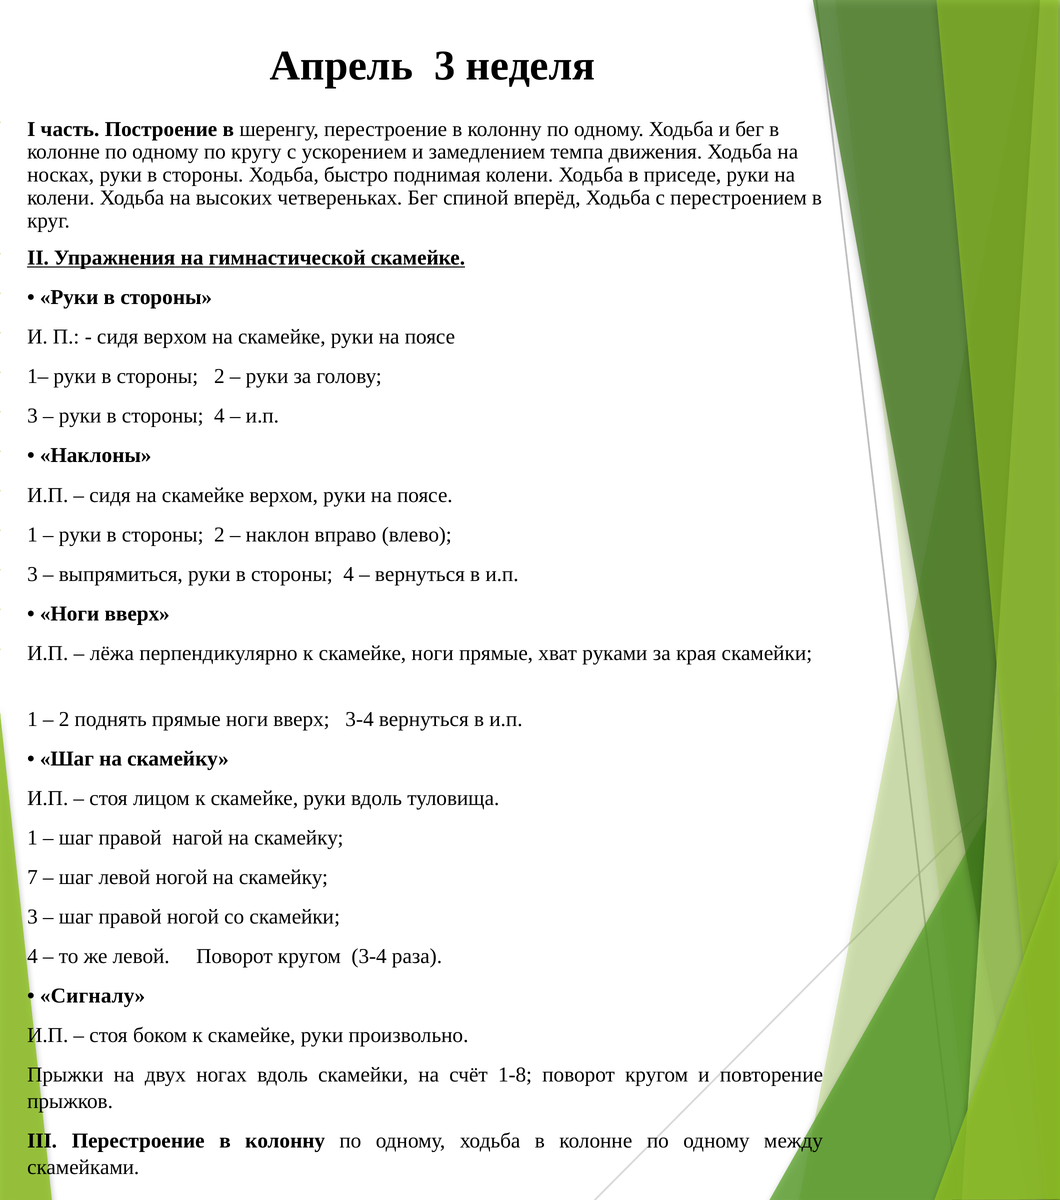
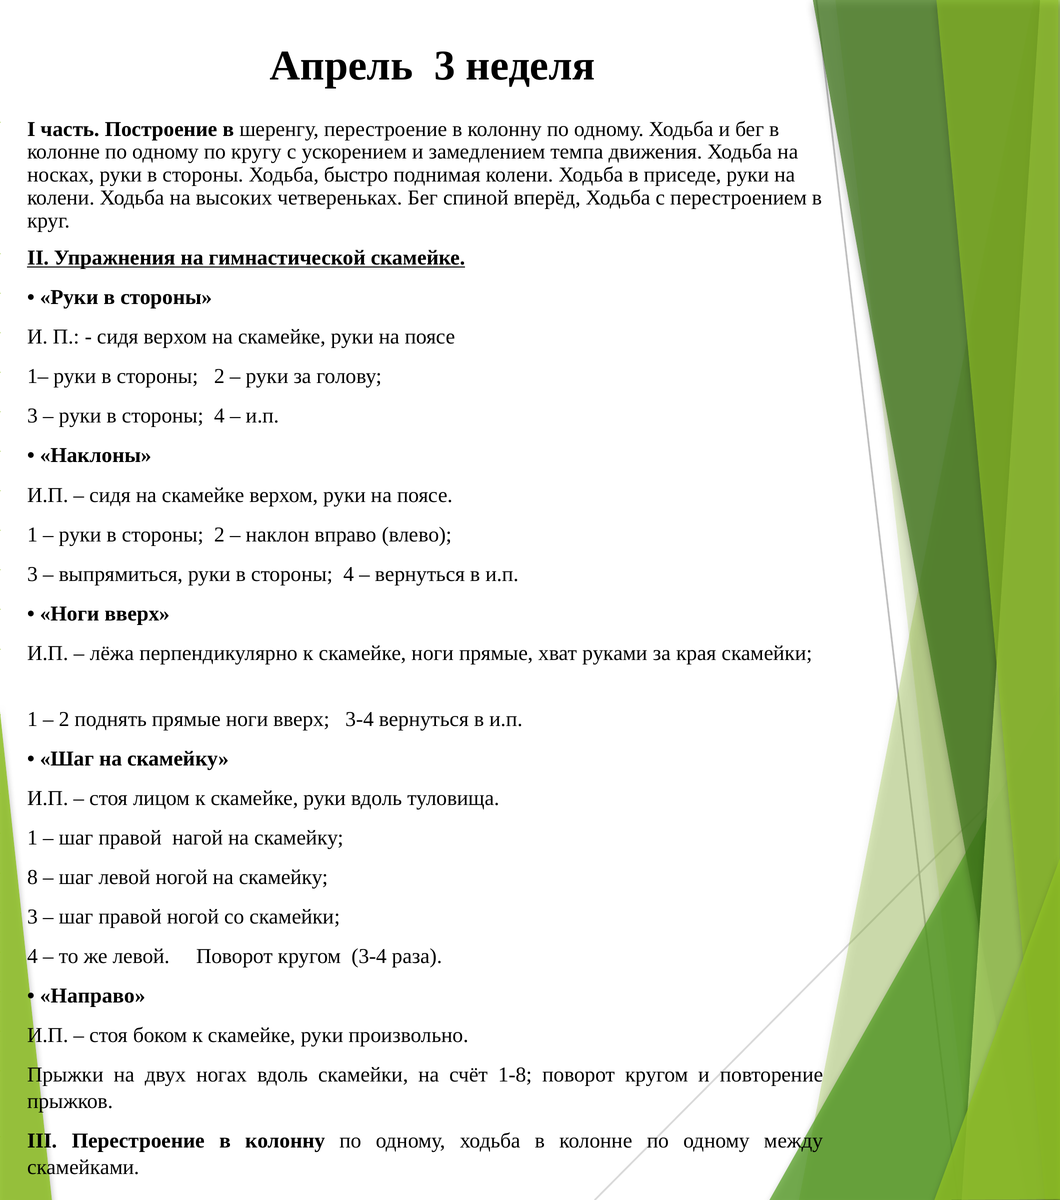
7: 7 -> 8
Сигналу: Сигналу -> Направо
